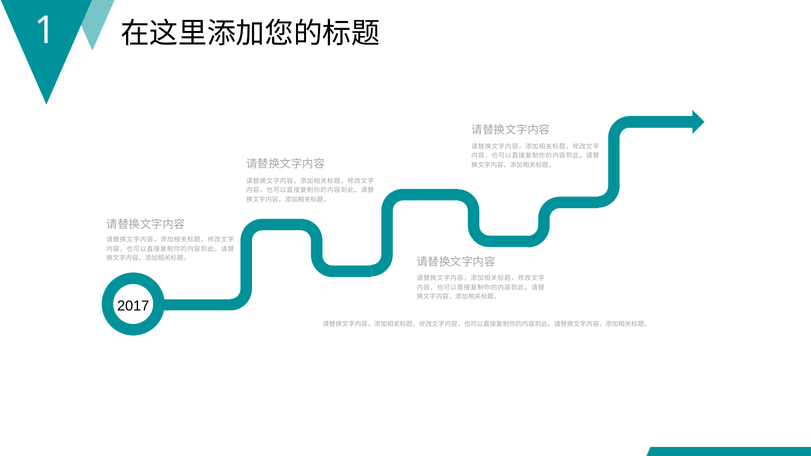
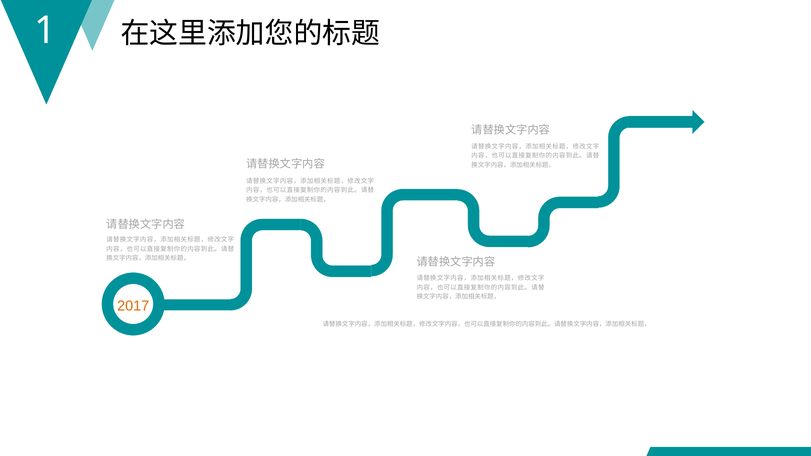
2017 colour: black -> orange
